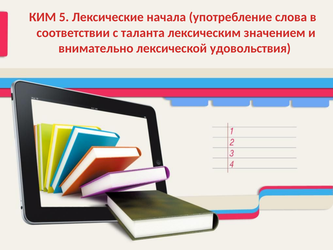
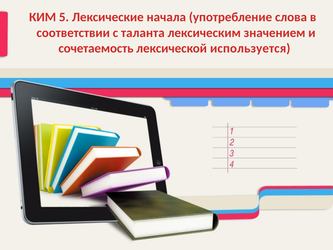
внимательно: внимательно -> сочетаемость
удовольствия: удовольствия -> используется
